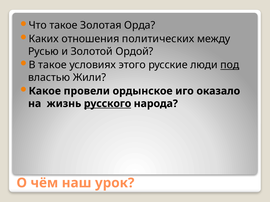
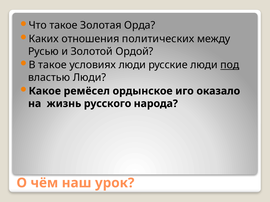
условиях этого: этого -> люди
властью Жили: Жили -> Люди
провели: провели -> ремёсел
русского underline: present -> none
